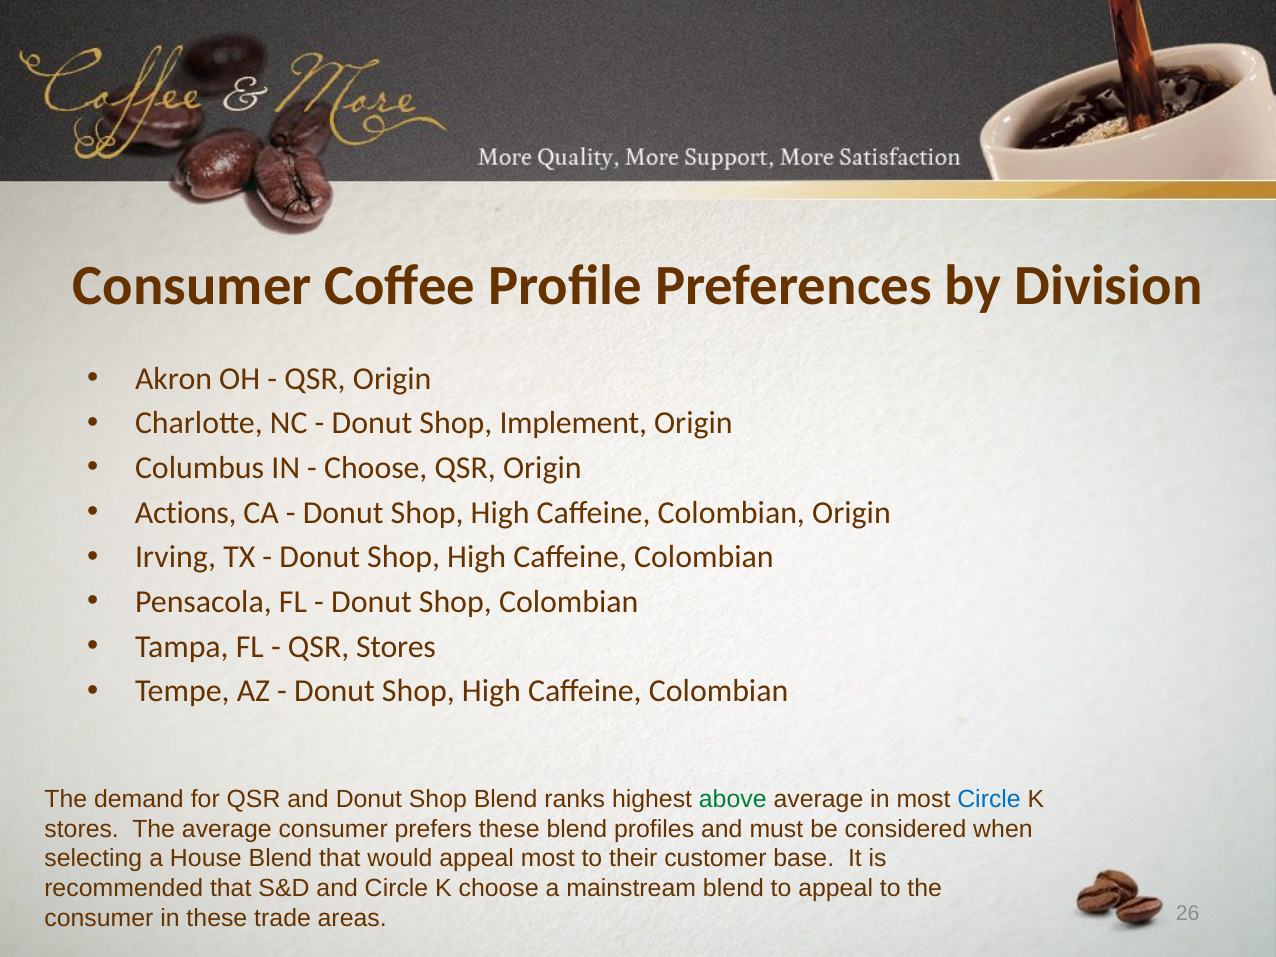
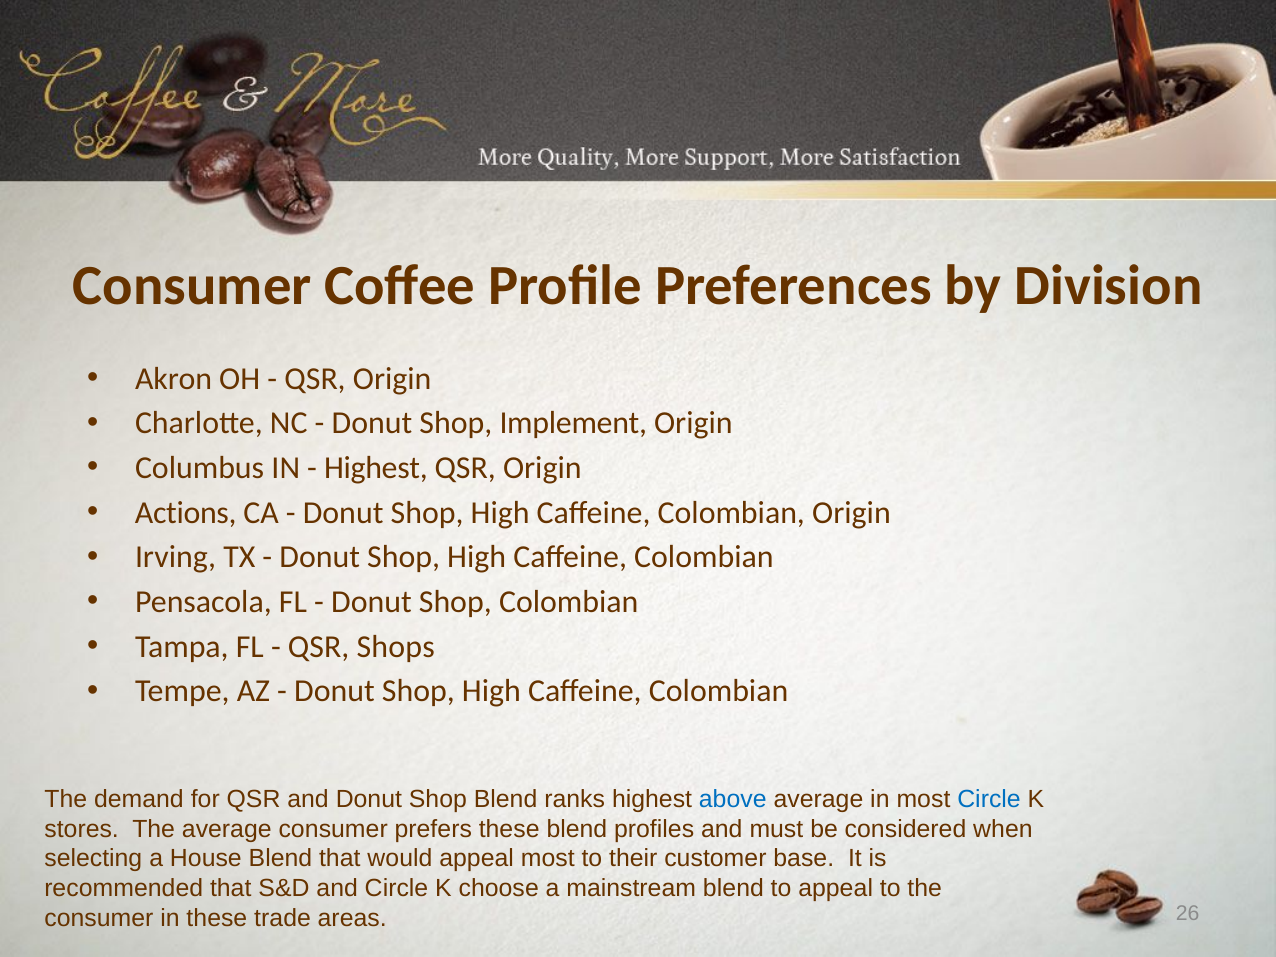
Choose at (376, 468): Choose -> Highest
QSR Stores: Stores -> Shops
above colour: green -> blue
